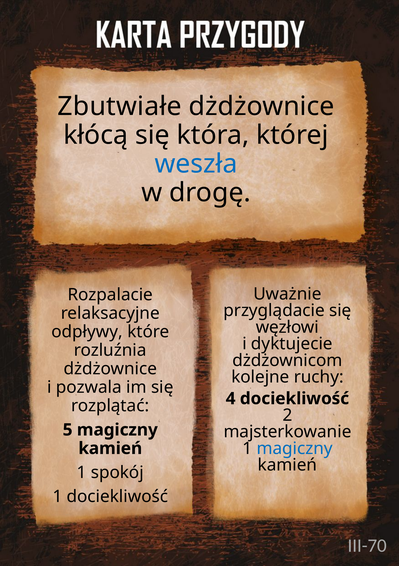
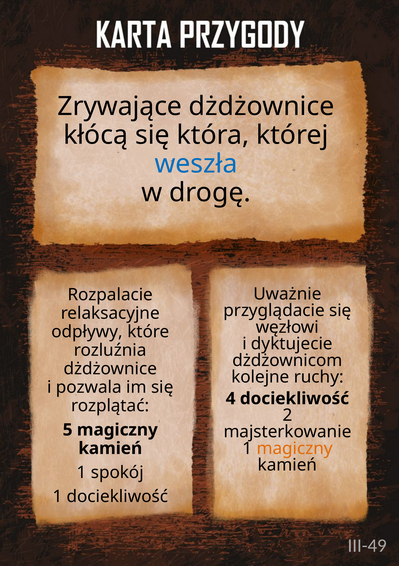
Zbutwiałe: Zbutwiałe -> Zrywające
magiczny at (295, 449) colour: blue -> orange
III-70: III-70 -> III-49
